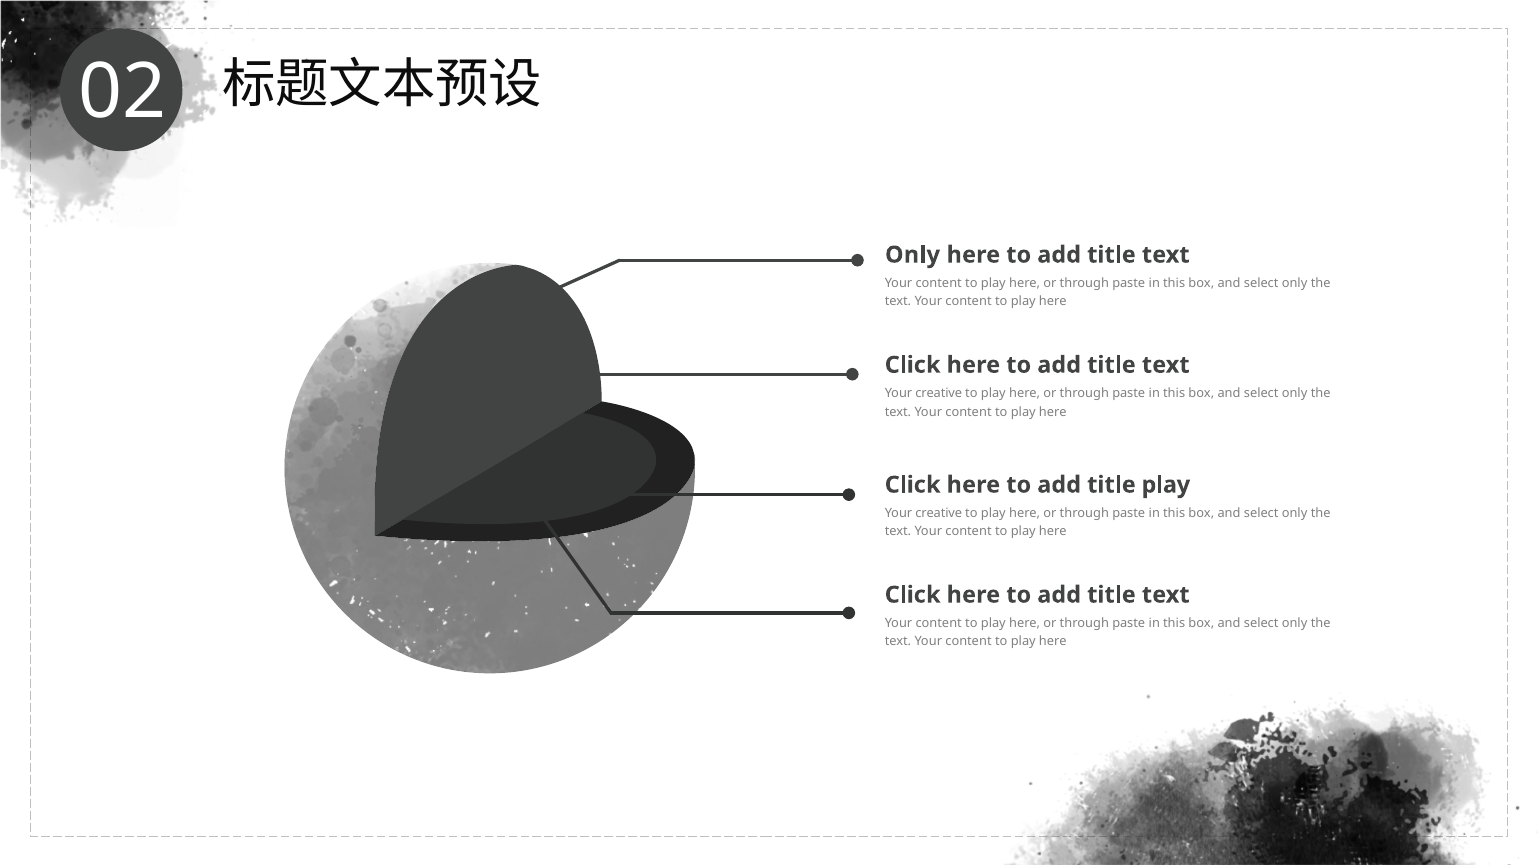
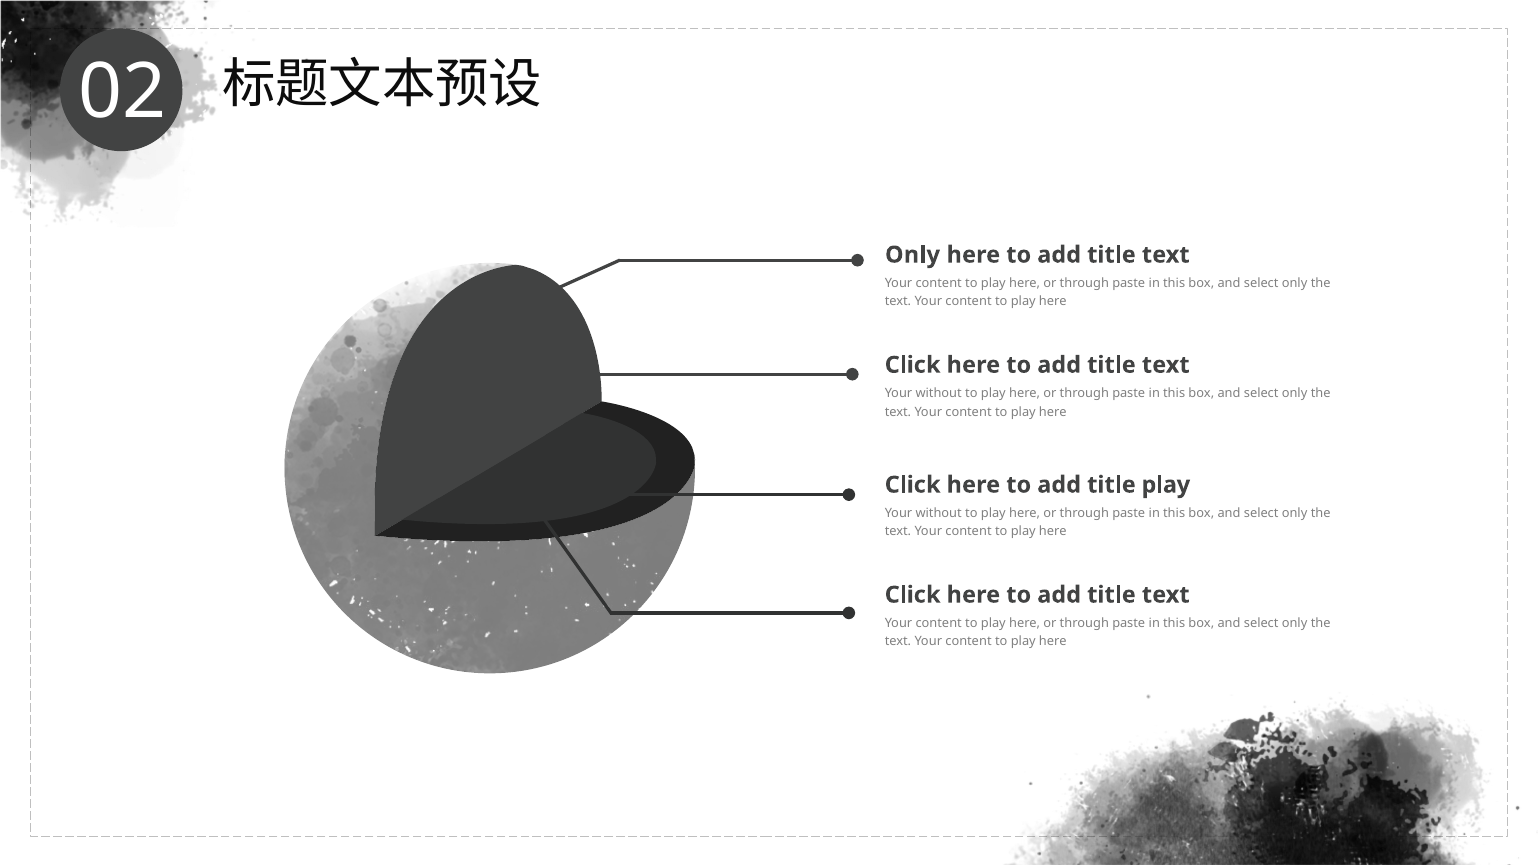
creative at (939, 393): creative -> without
creative at (939, 513): creative -> without
